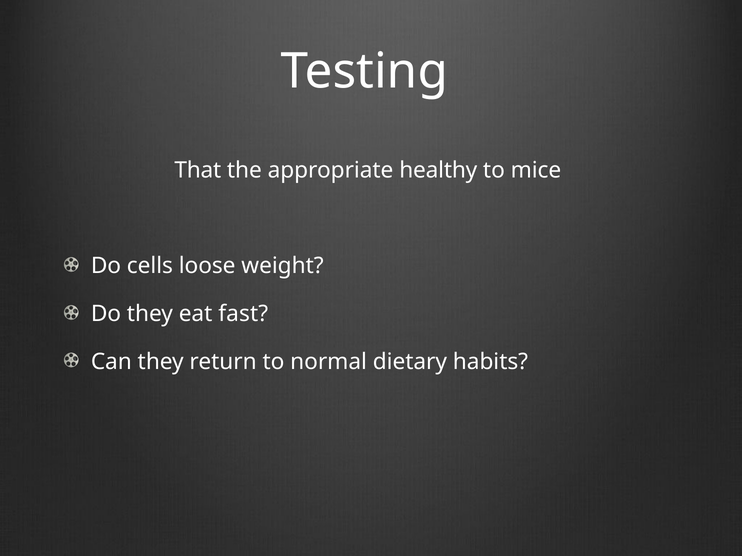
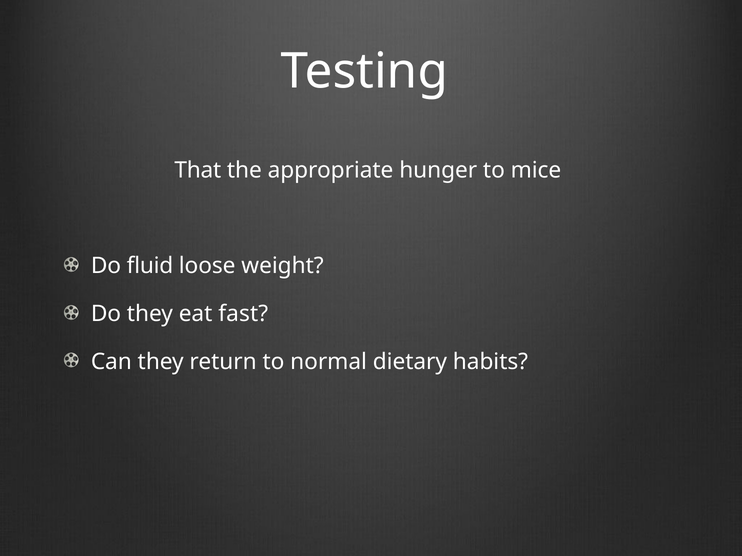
healthy: healthy -> hunger
cells: cells -> fluid
